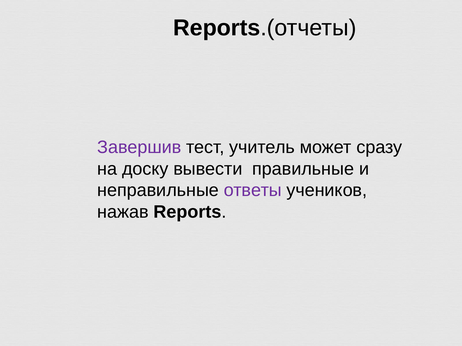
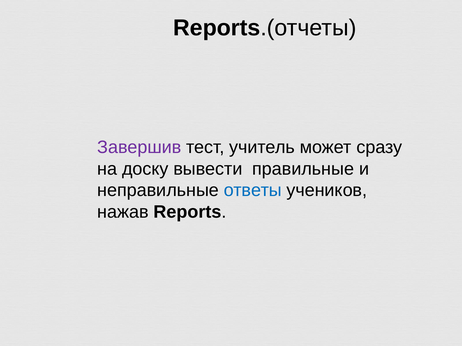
ответы colour: purple -> blue
